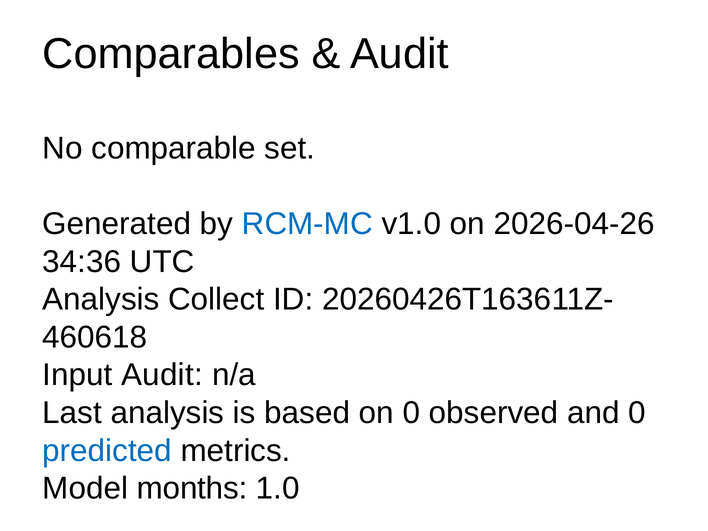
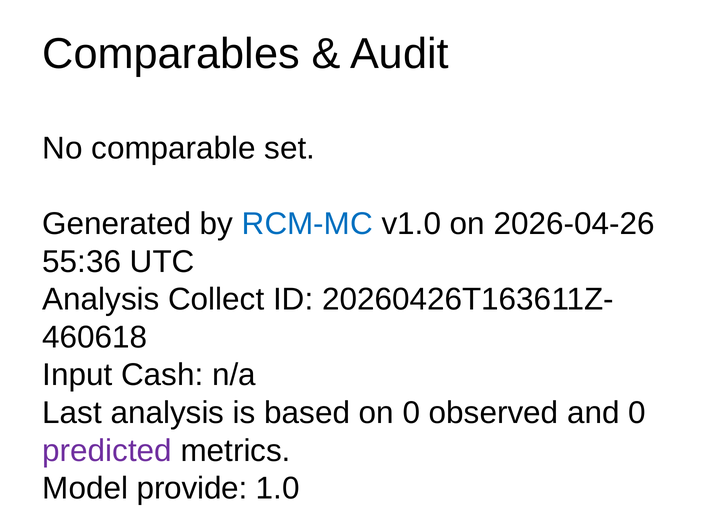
34:36: 34:36 -> 55:36
Input Audit: Audit -> Cash
predicted colour: blue -> purple
months: months -> provide
